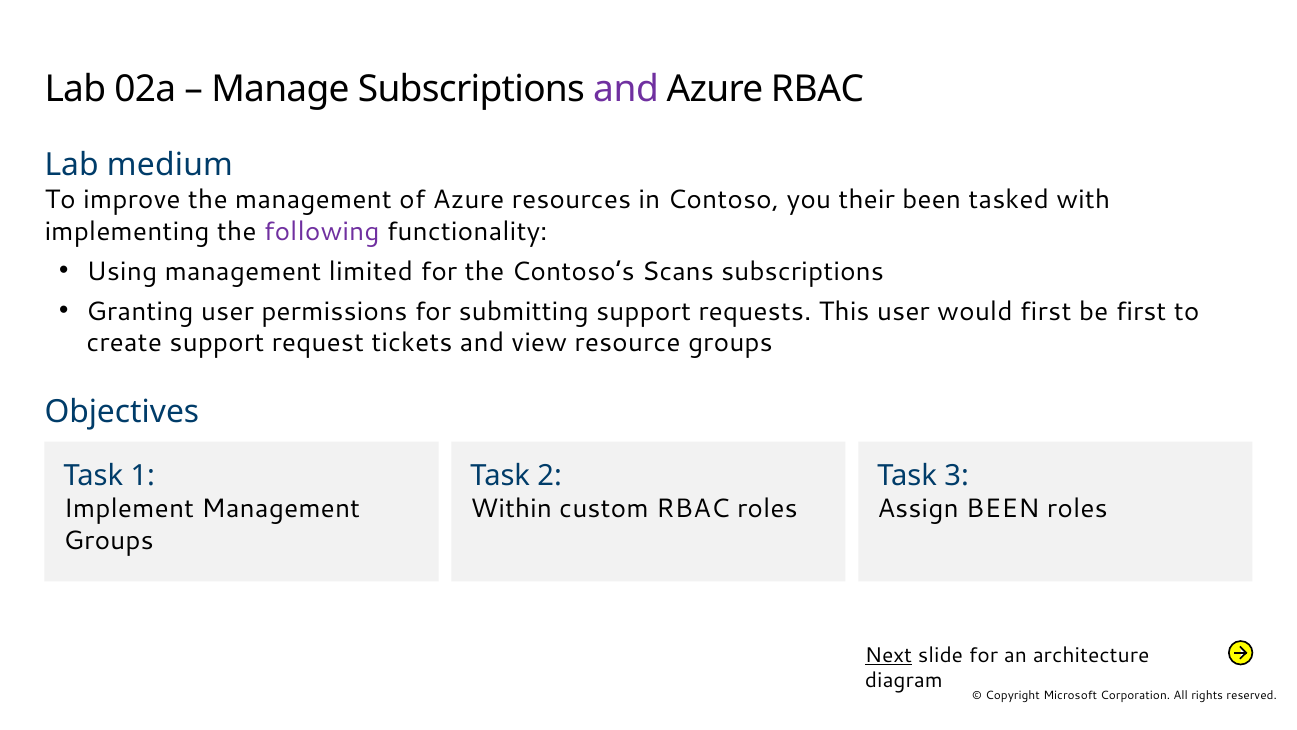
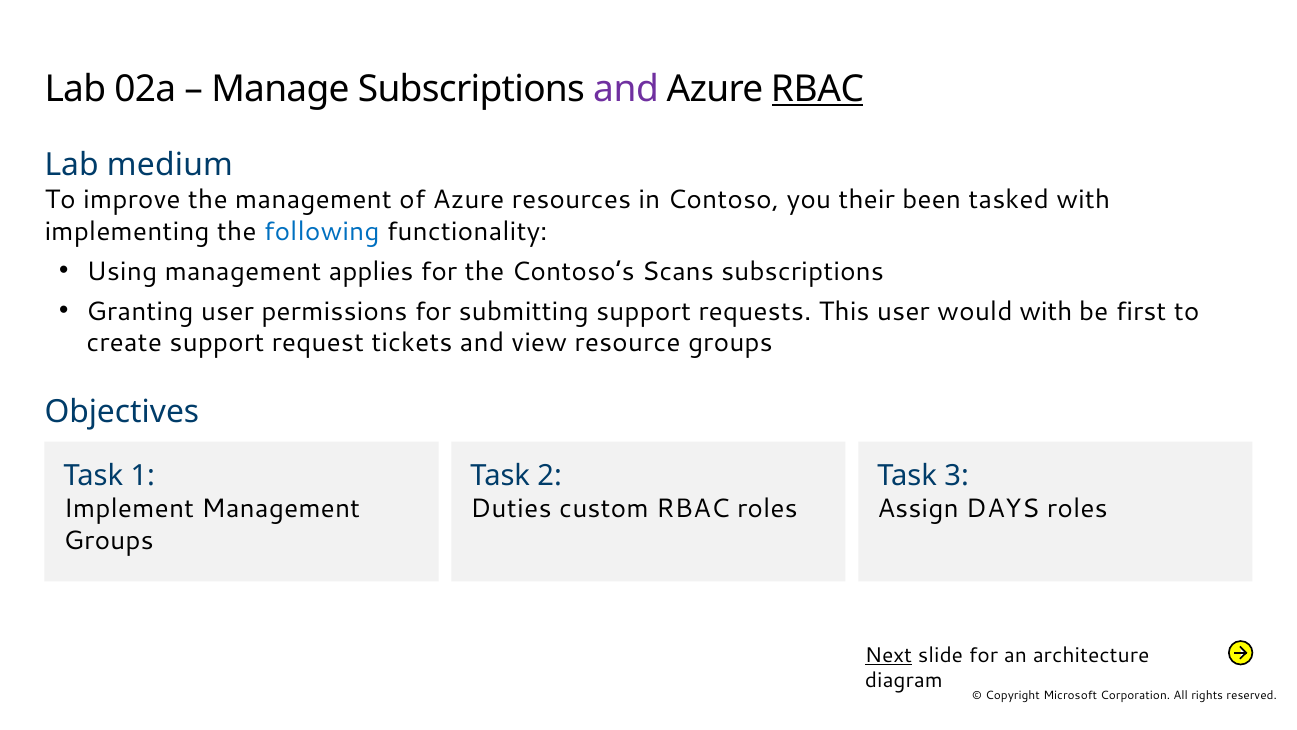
RBAC at (817, 89) underline: none -> present
following colour: purple -> blue
limited: limited -> applies
would first: first -> with
Within: Within -> Duties
Assign BEEN: BEEN -> DAYS
